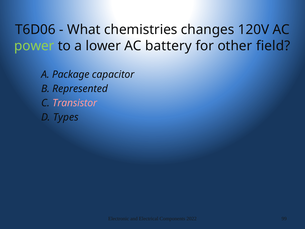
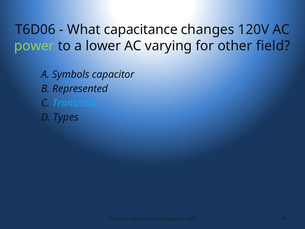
chemistries: chemistries -> capacitance
battery: battery -> varying
Package: Package -> Symbols
Transistor colour: pink -> light blue
